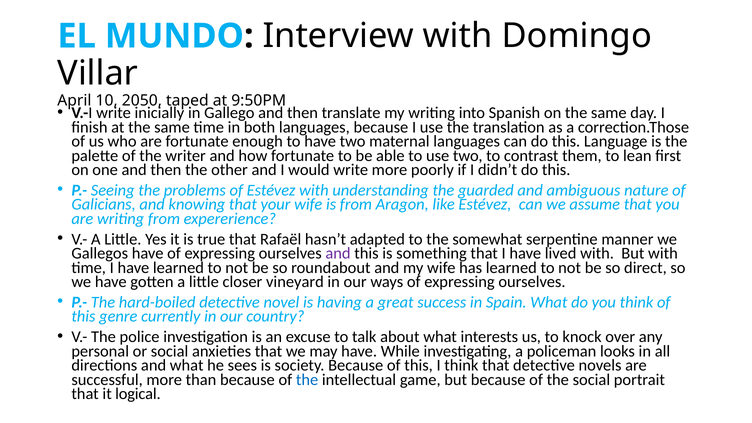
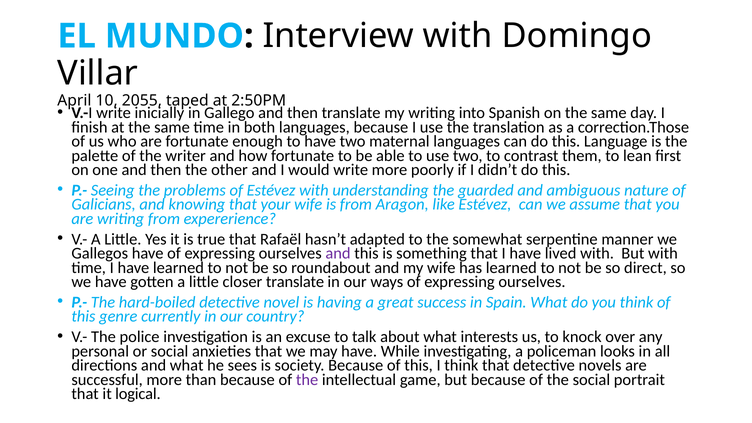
2050: 2050 -> 2055
9:50PM: 9:50PM -> 2:50PM
closer vineyard: vineyard -> translate
the at (307, 380) colour: blue -> purple
